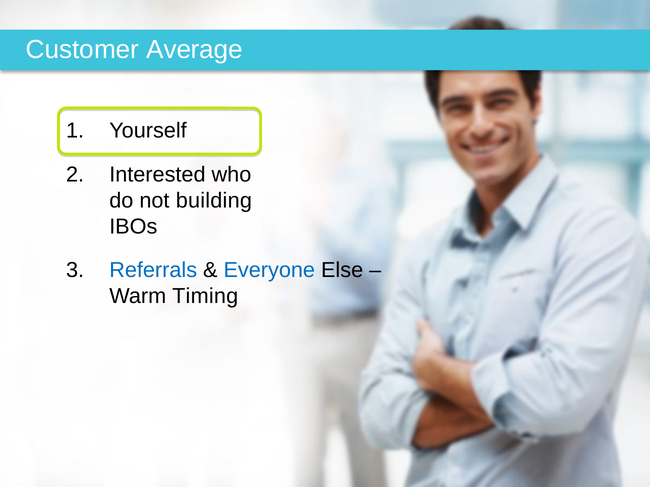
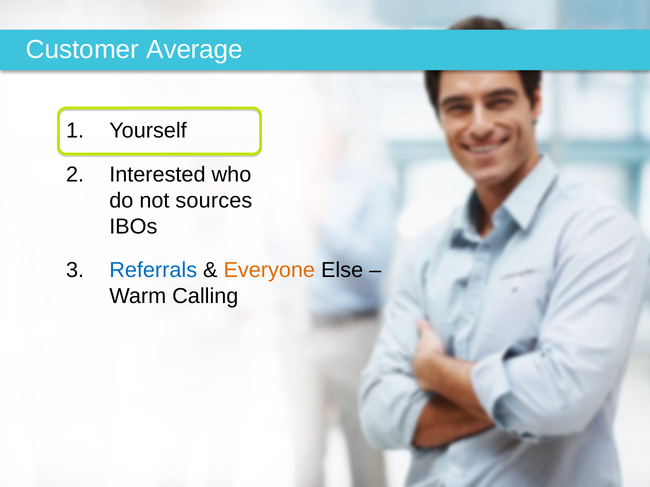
building: building -> sources
Everyone colour: blue -> orange
Timing: Timing -> Calling
